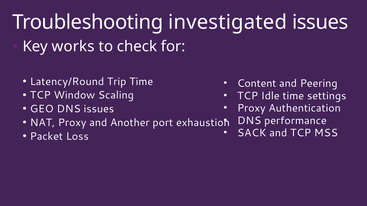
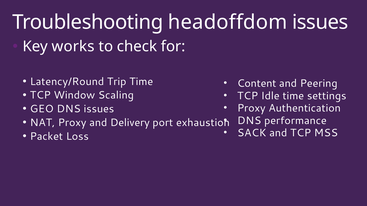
investigated: investigated -> headoffdom
Another: Another -> Delivery
